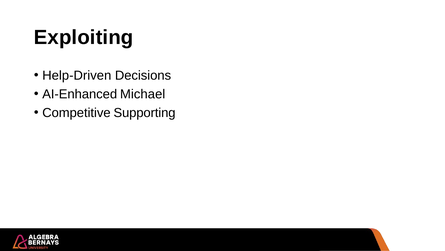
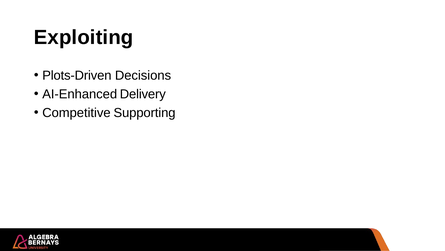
Help-Driven: Help-Driven -> Plots-Driven
Michael: Michael -> Delivery
